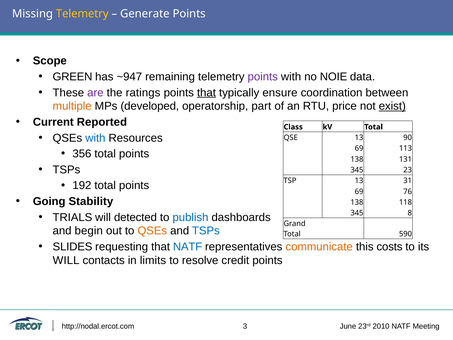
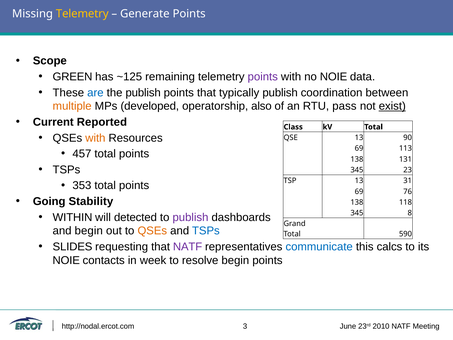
~947: ~947 -> ~125
are colour: purple -> blue
the ratings: ratings -> publish
that at (206, 93) underline: present -> none
typically ensure: ensure -> publish
part: part -> also
price: price -> pass
with at (95, 138) colour: blue -> orange
356: 356 -> 457
192: 192 -> 353
TRIALS: TRIALS -> WITHIN
publish at (190, 217) colour: blue -> purple
NATF at (188, 247) colour: blue -> purple
communicate colour: orange -> blue
costs: costs -> calcs
WILL at (66, 260): WILL -> NOIE
limits: limits -> week
resolve credit: credit -> begin
